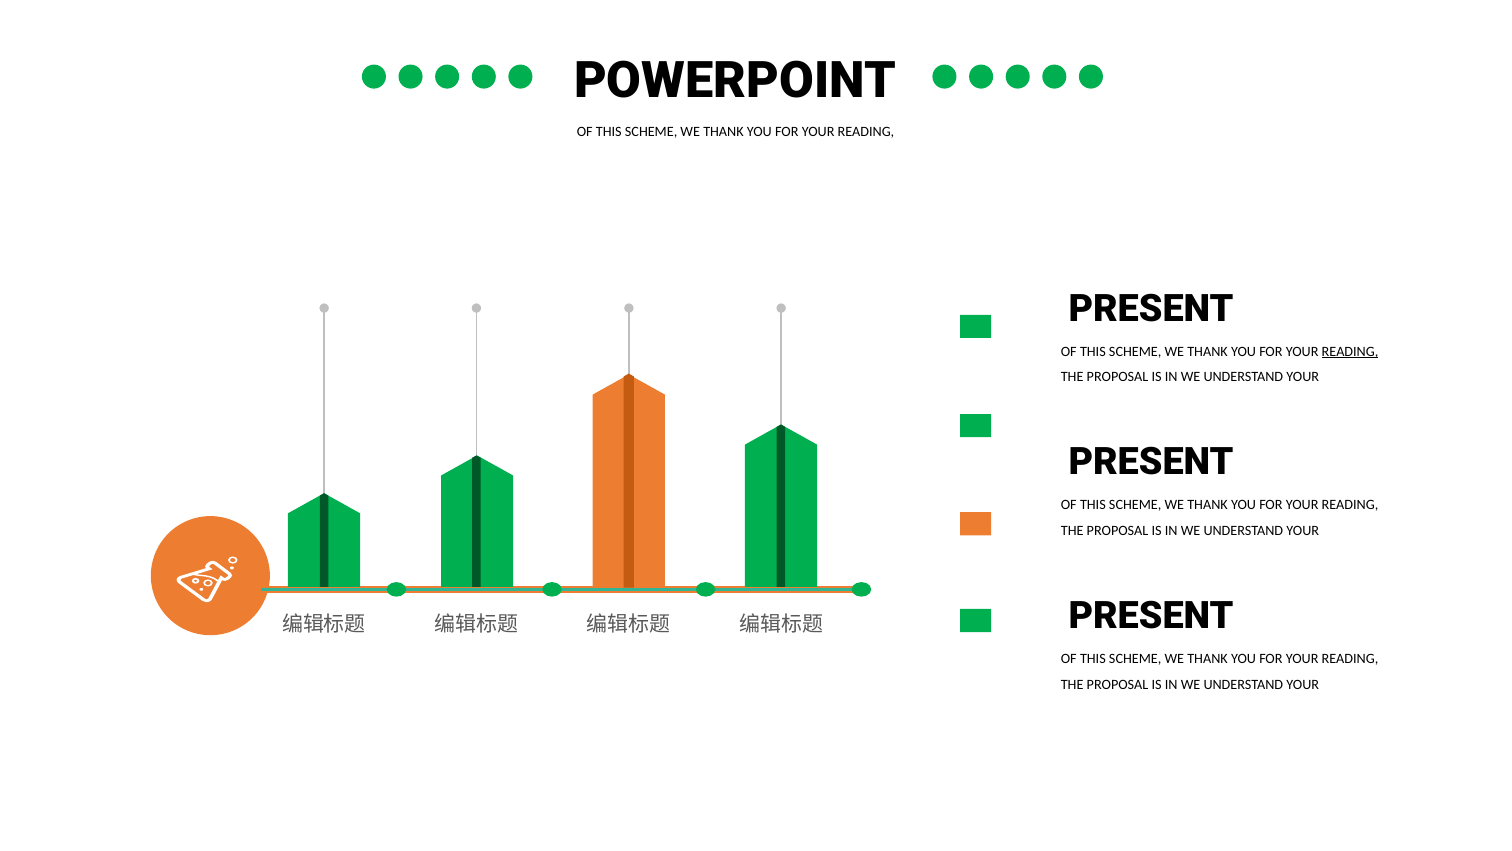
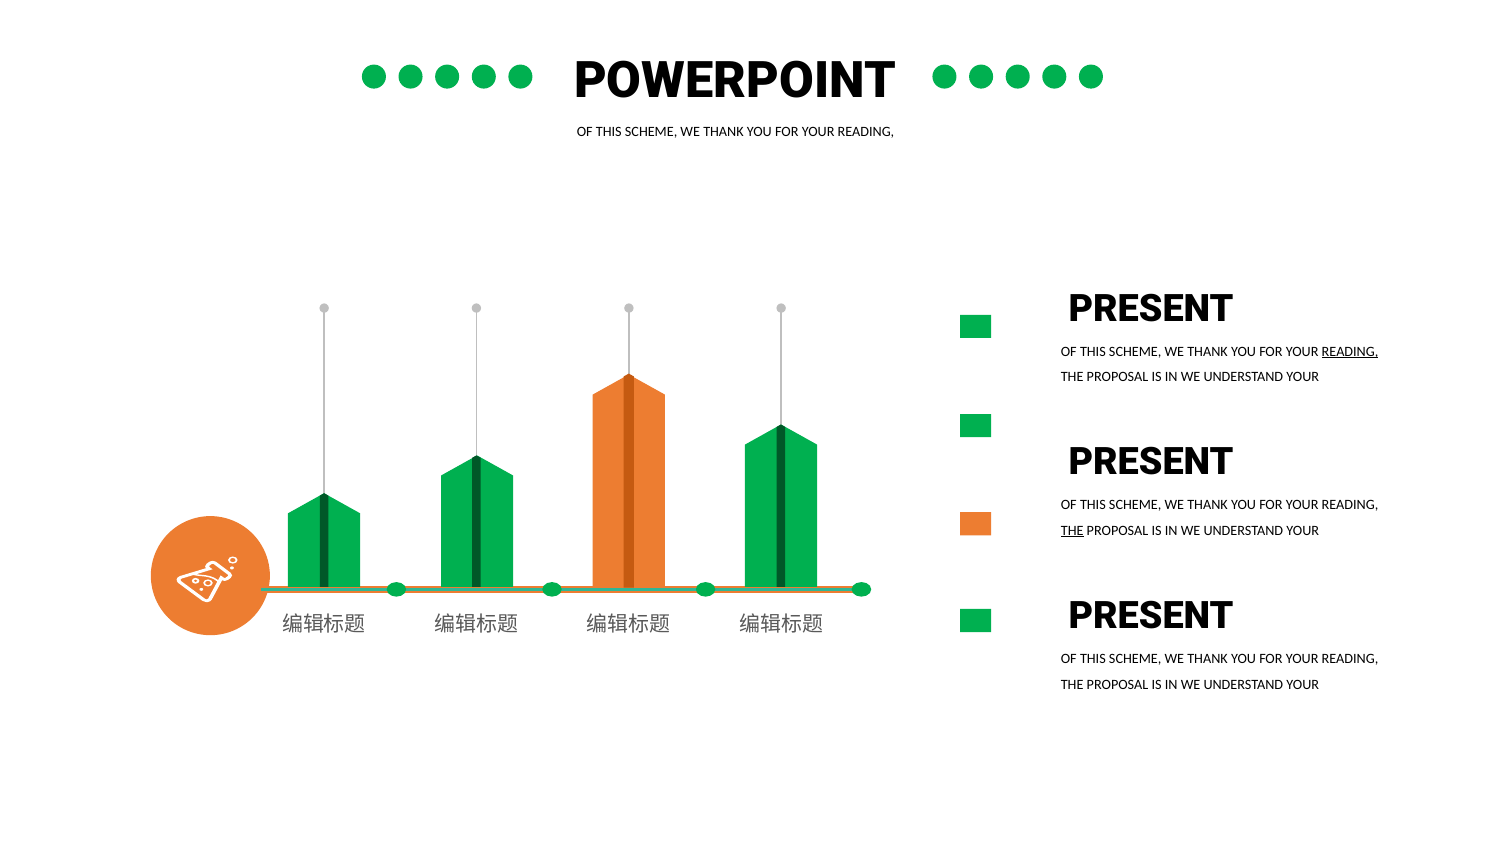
THE at (1072, 530) underline: none -> present
